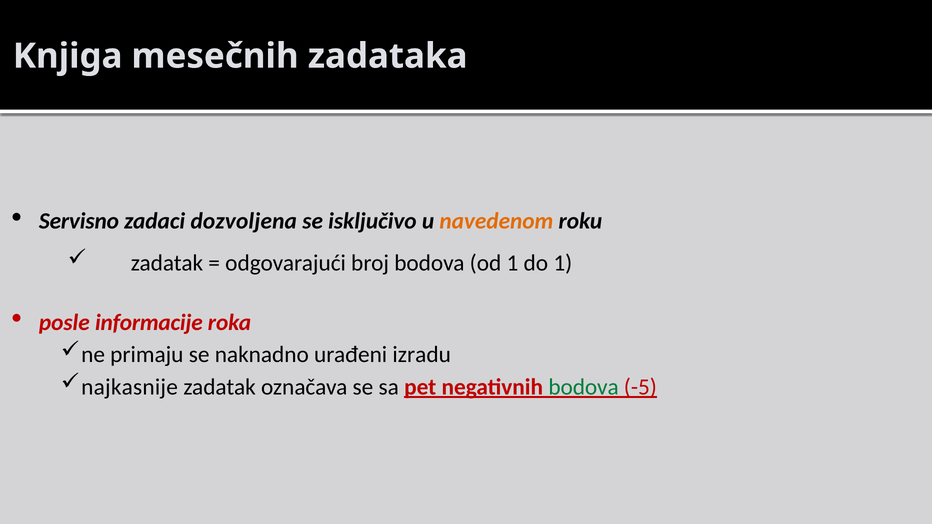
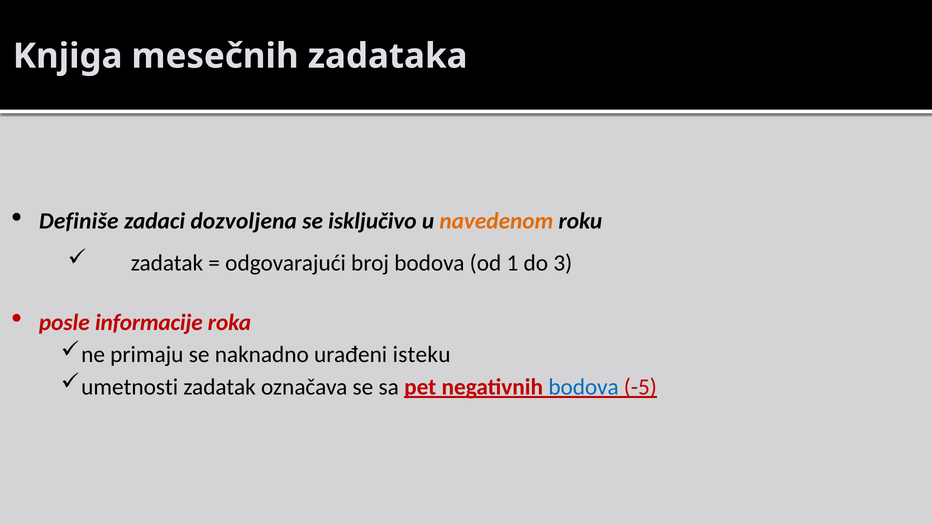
Servisno: Servisno -> Definiše
do 1: 1 -> 3
izradu: izradu -> isteku
najkasnije: najkasnije -> umetnosti
bodova at (584, 387) colour: green -> blue
